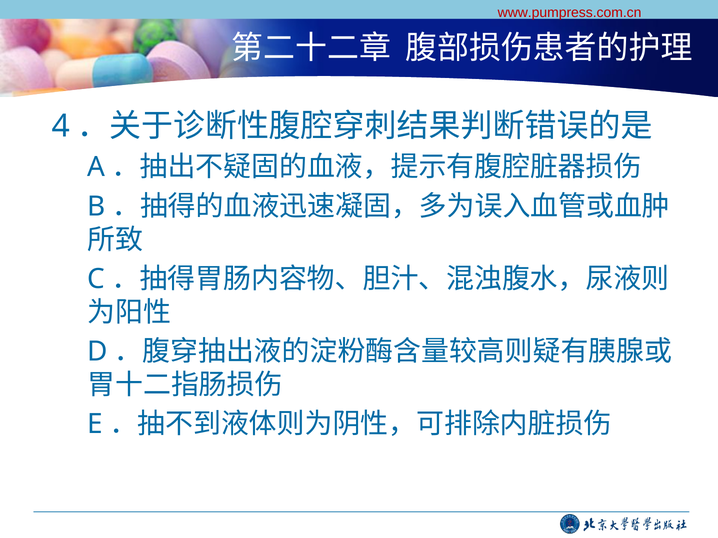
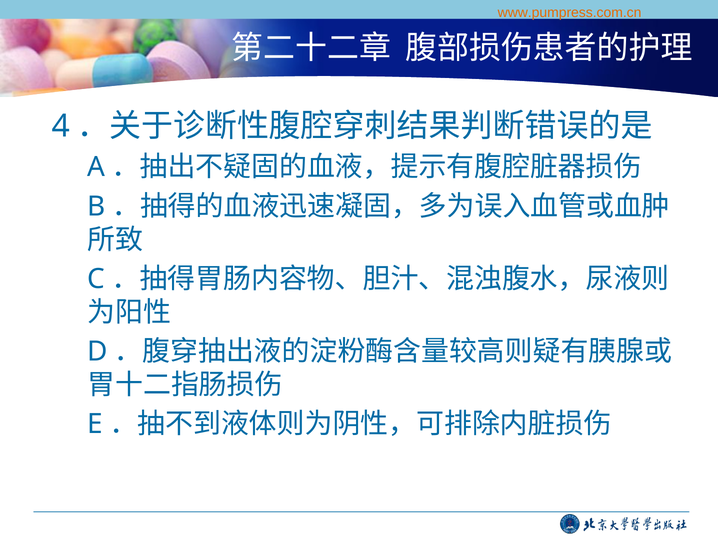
www.pumpress.com.cn colour: red -> orange
